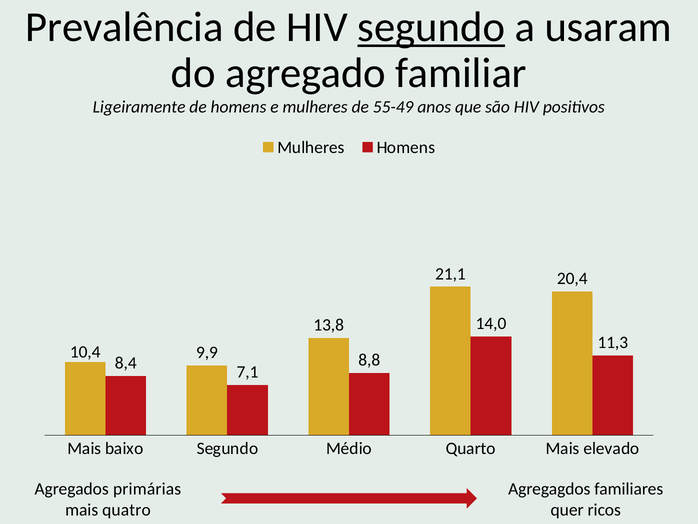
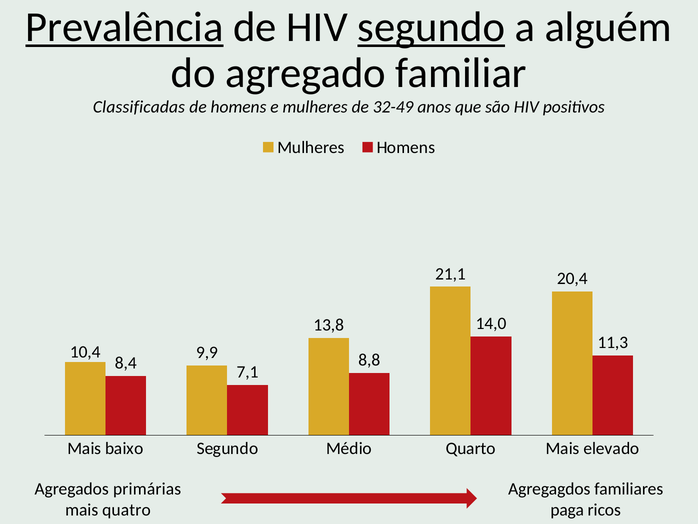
Prevalência underline: none -> present
usaram: usaram -> alguém
Ligeiramente: Ligeiramente -> Classificadas
55-49: 55-49 -> 32-49
quer: quer -> paga
